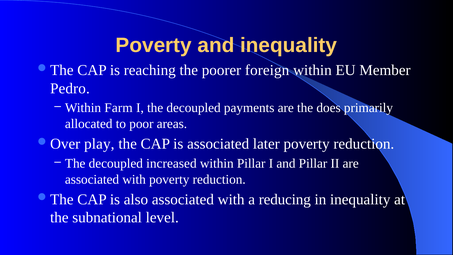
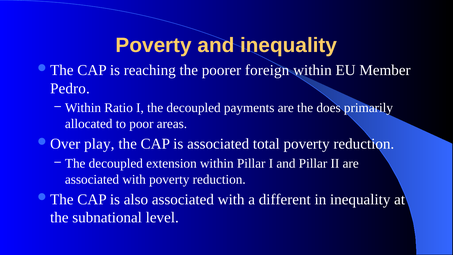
Farm: Farm -> Ratio
later: later -> total
increased: increased -> extension
reducing: reducing -> different
